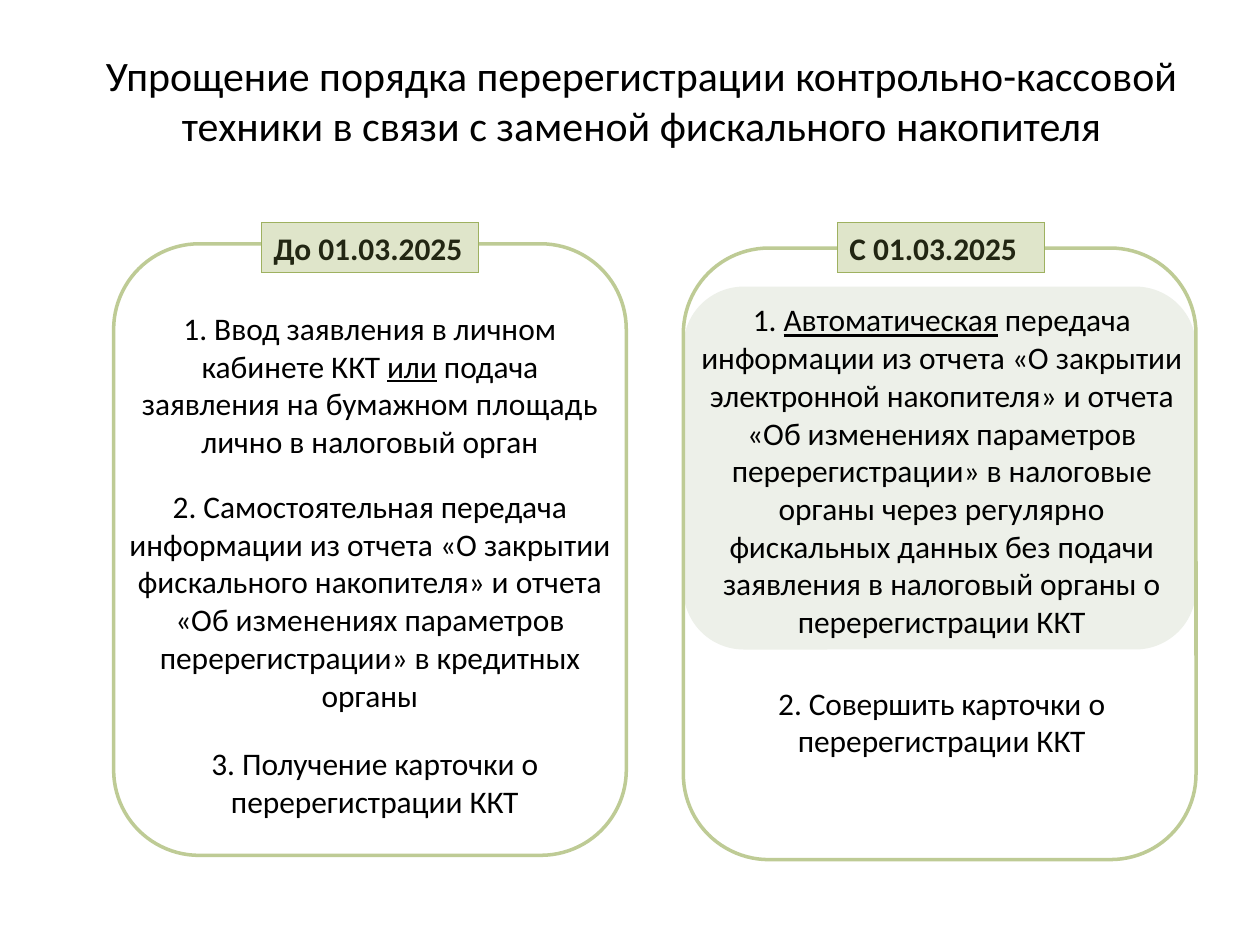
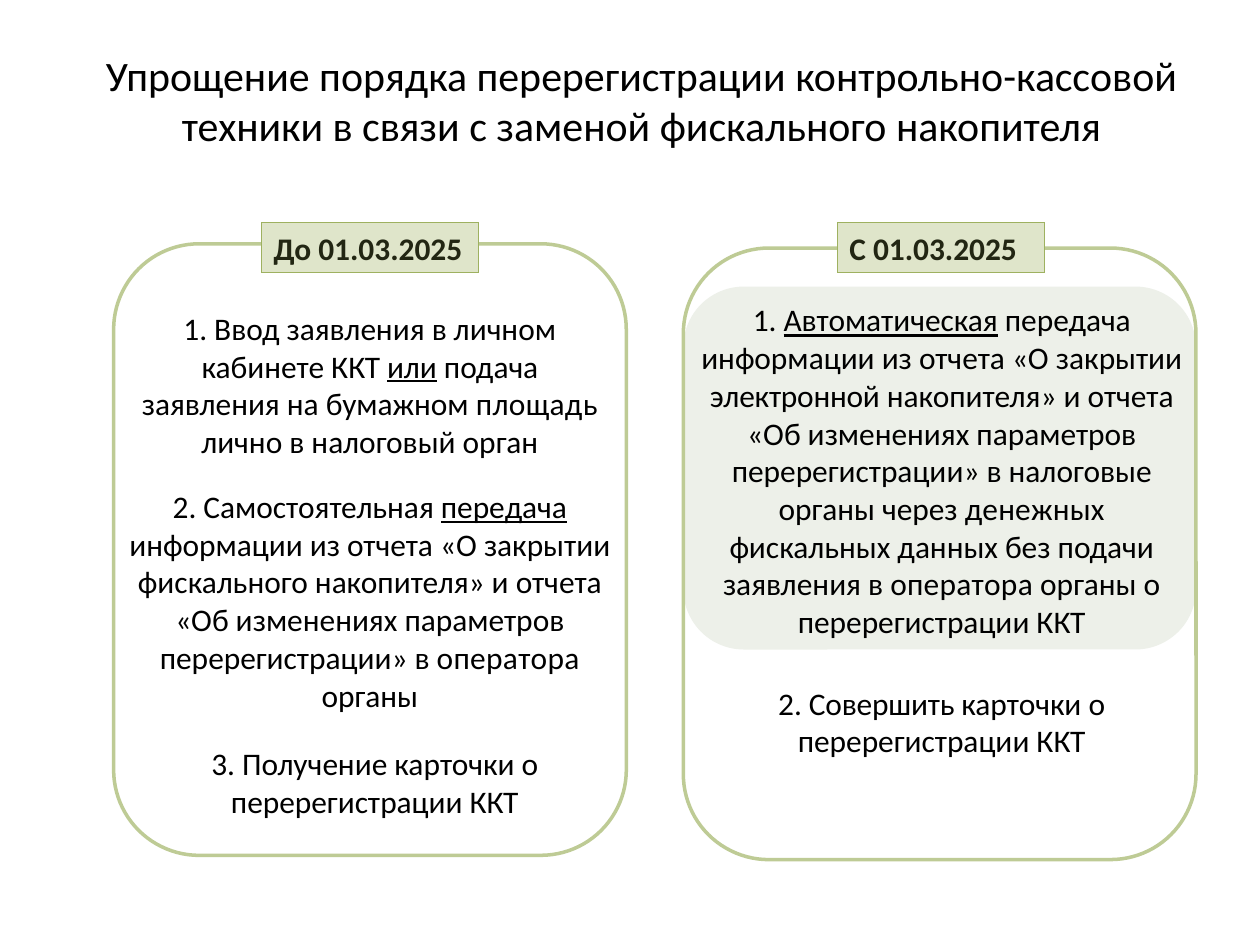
передача at (504, 508) underline: none -> present
регулярно: регулярно -> денежных
заявления в налоговый: налоговый -> оператора
перерегистрации в кредитных: кредитных -> оператора
